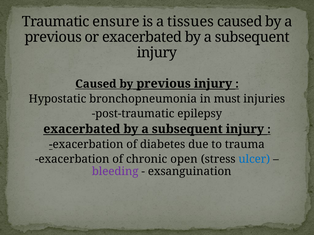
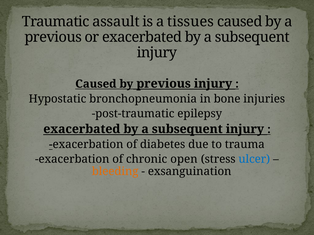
ensure: ensure -> assault
must: must -> bone
bleeding colour: purple -> orange
